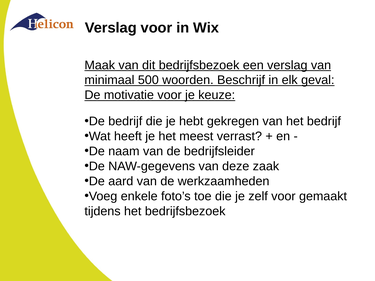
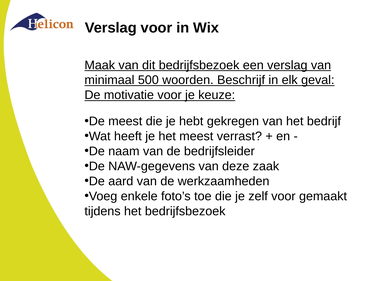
De bedrijf: bedrijf -> meest
